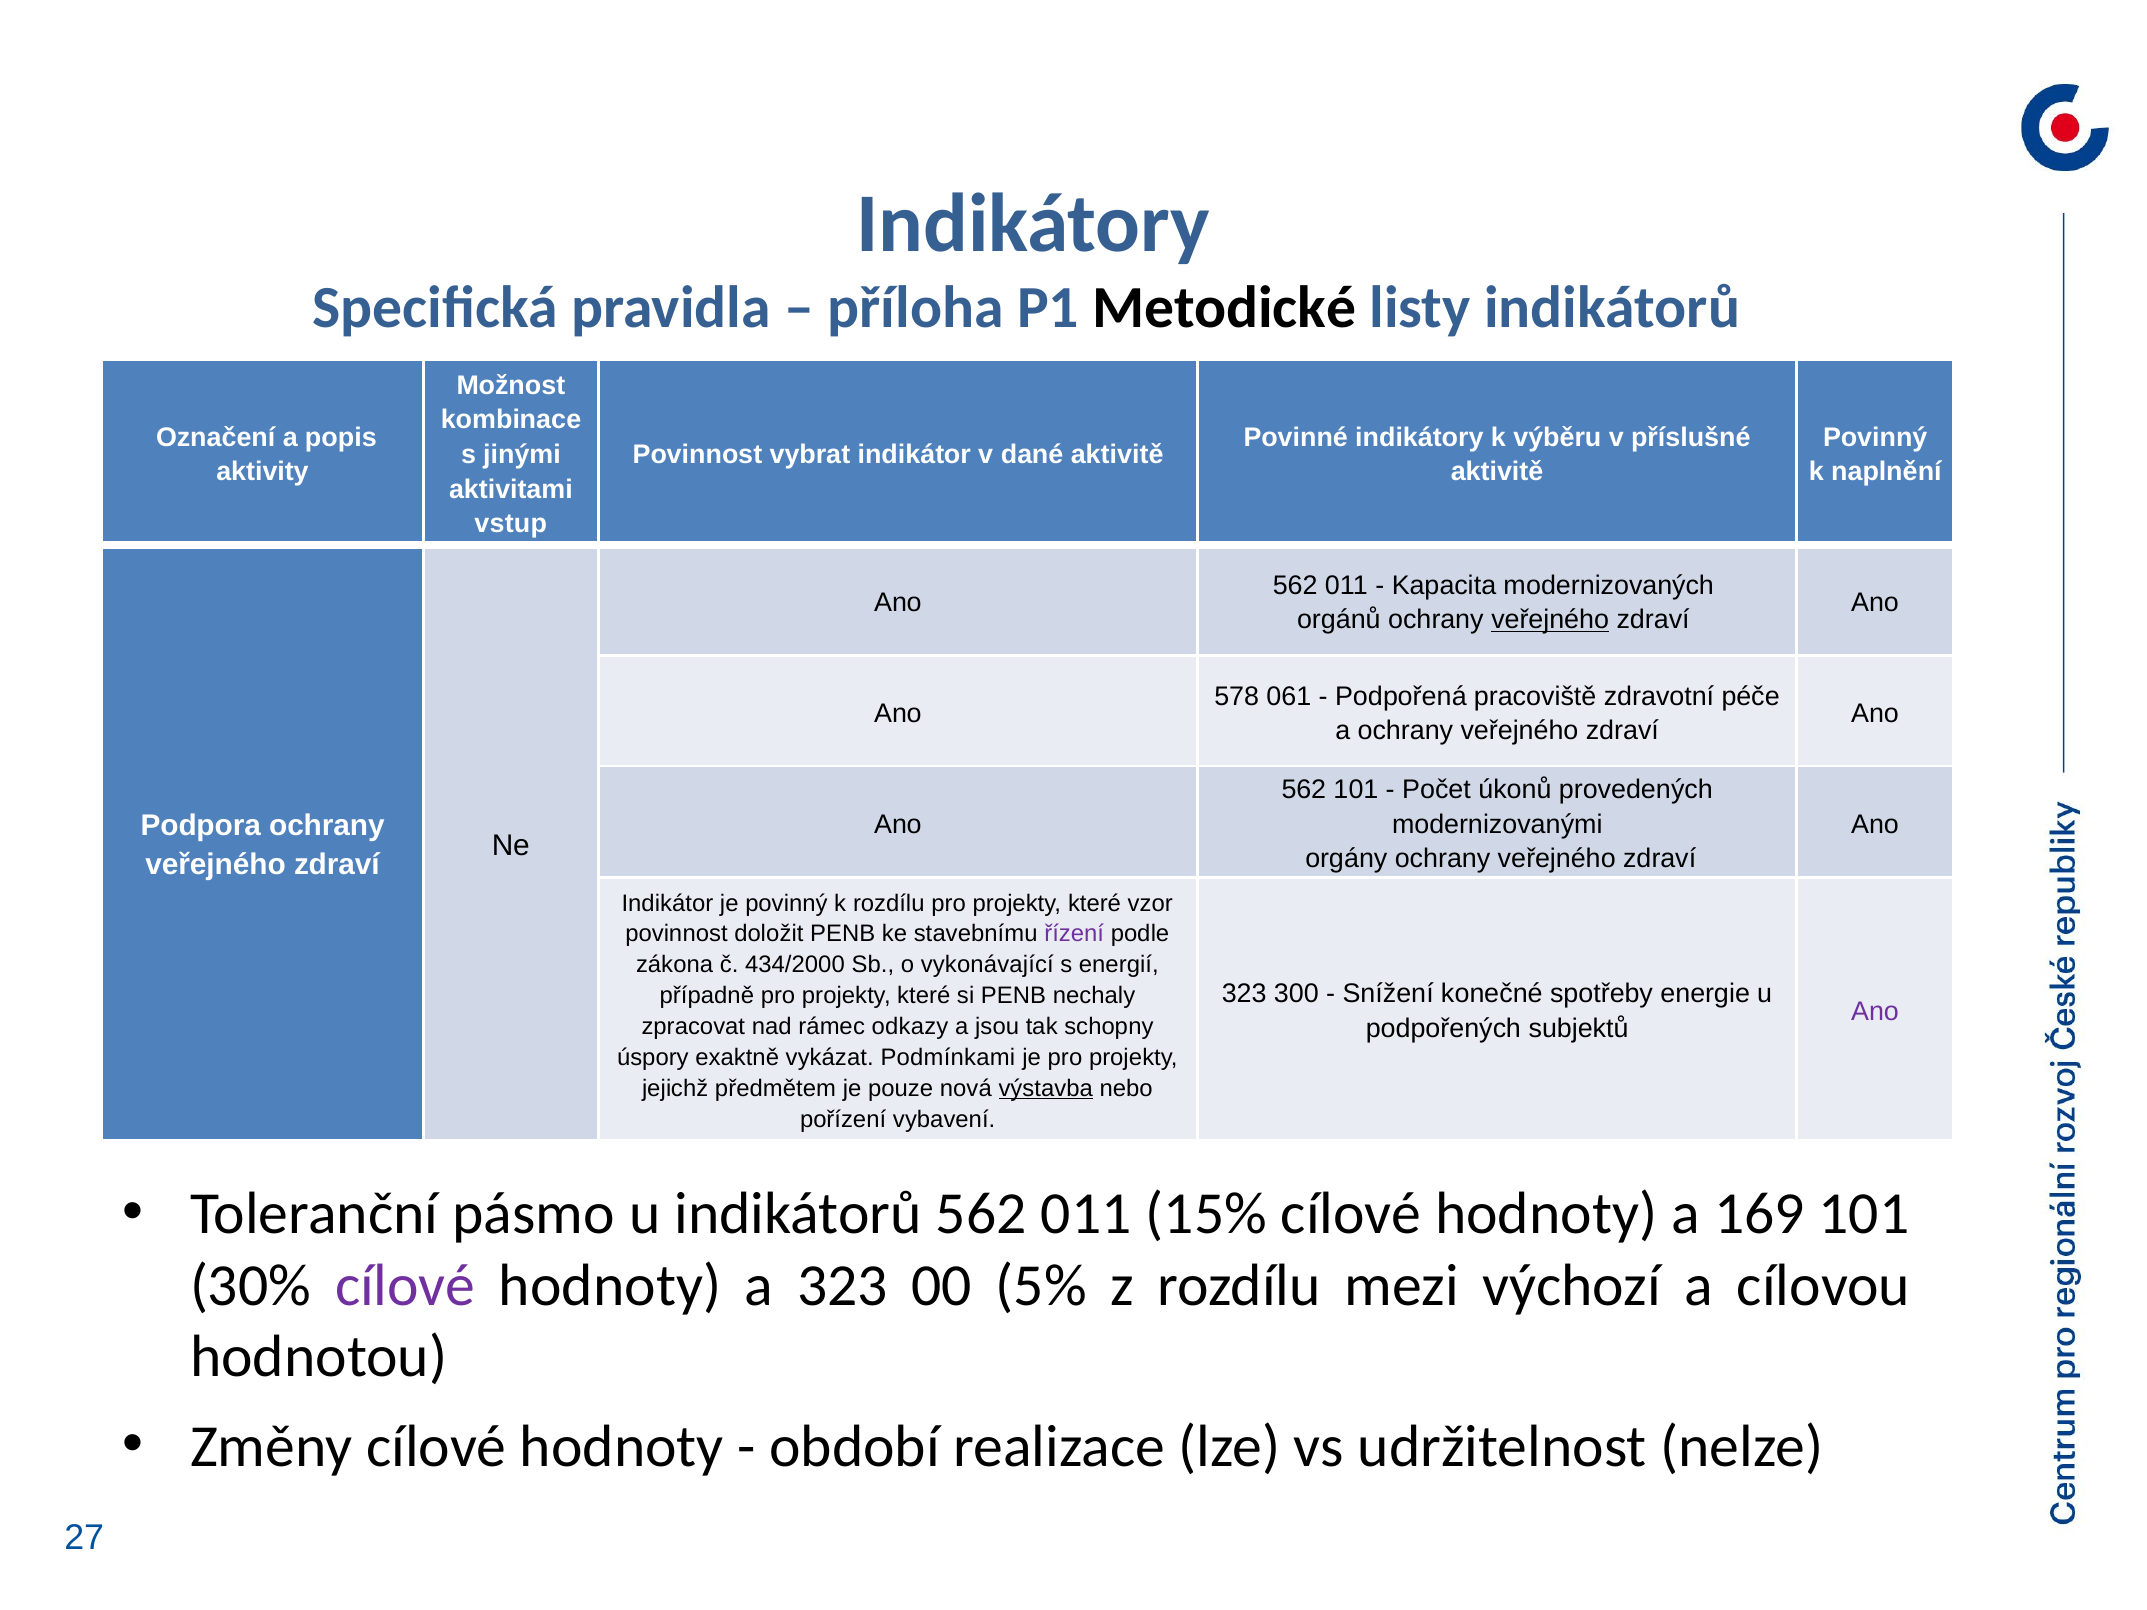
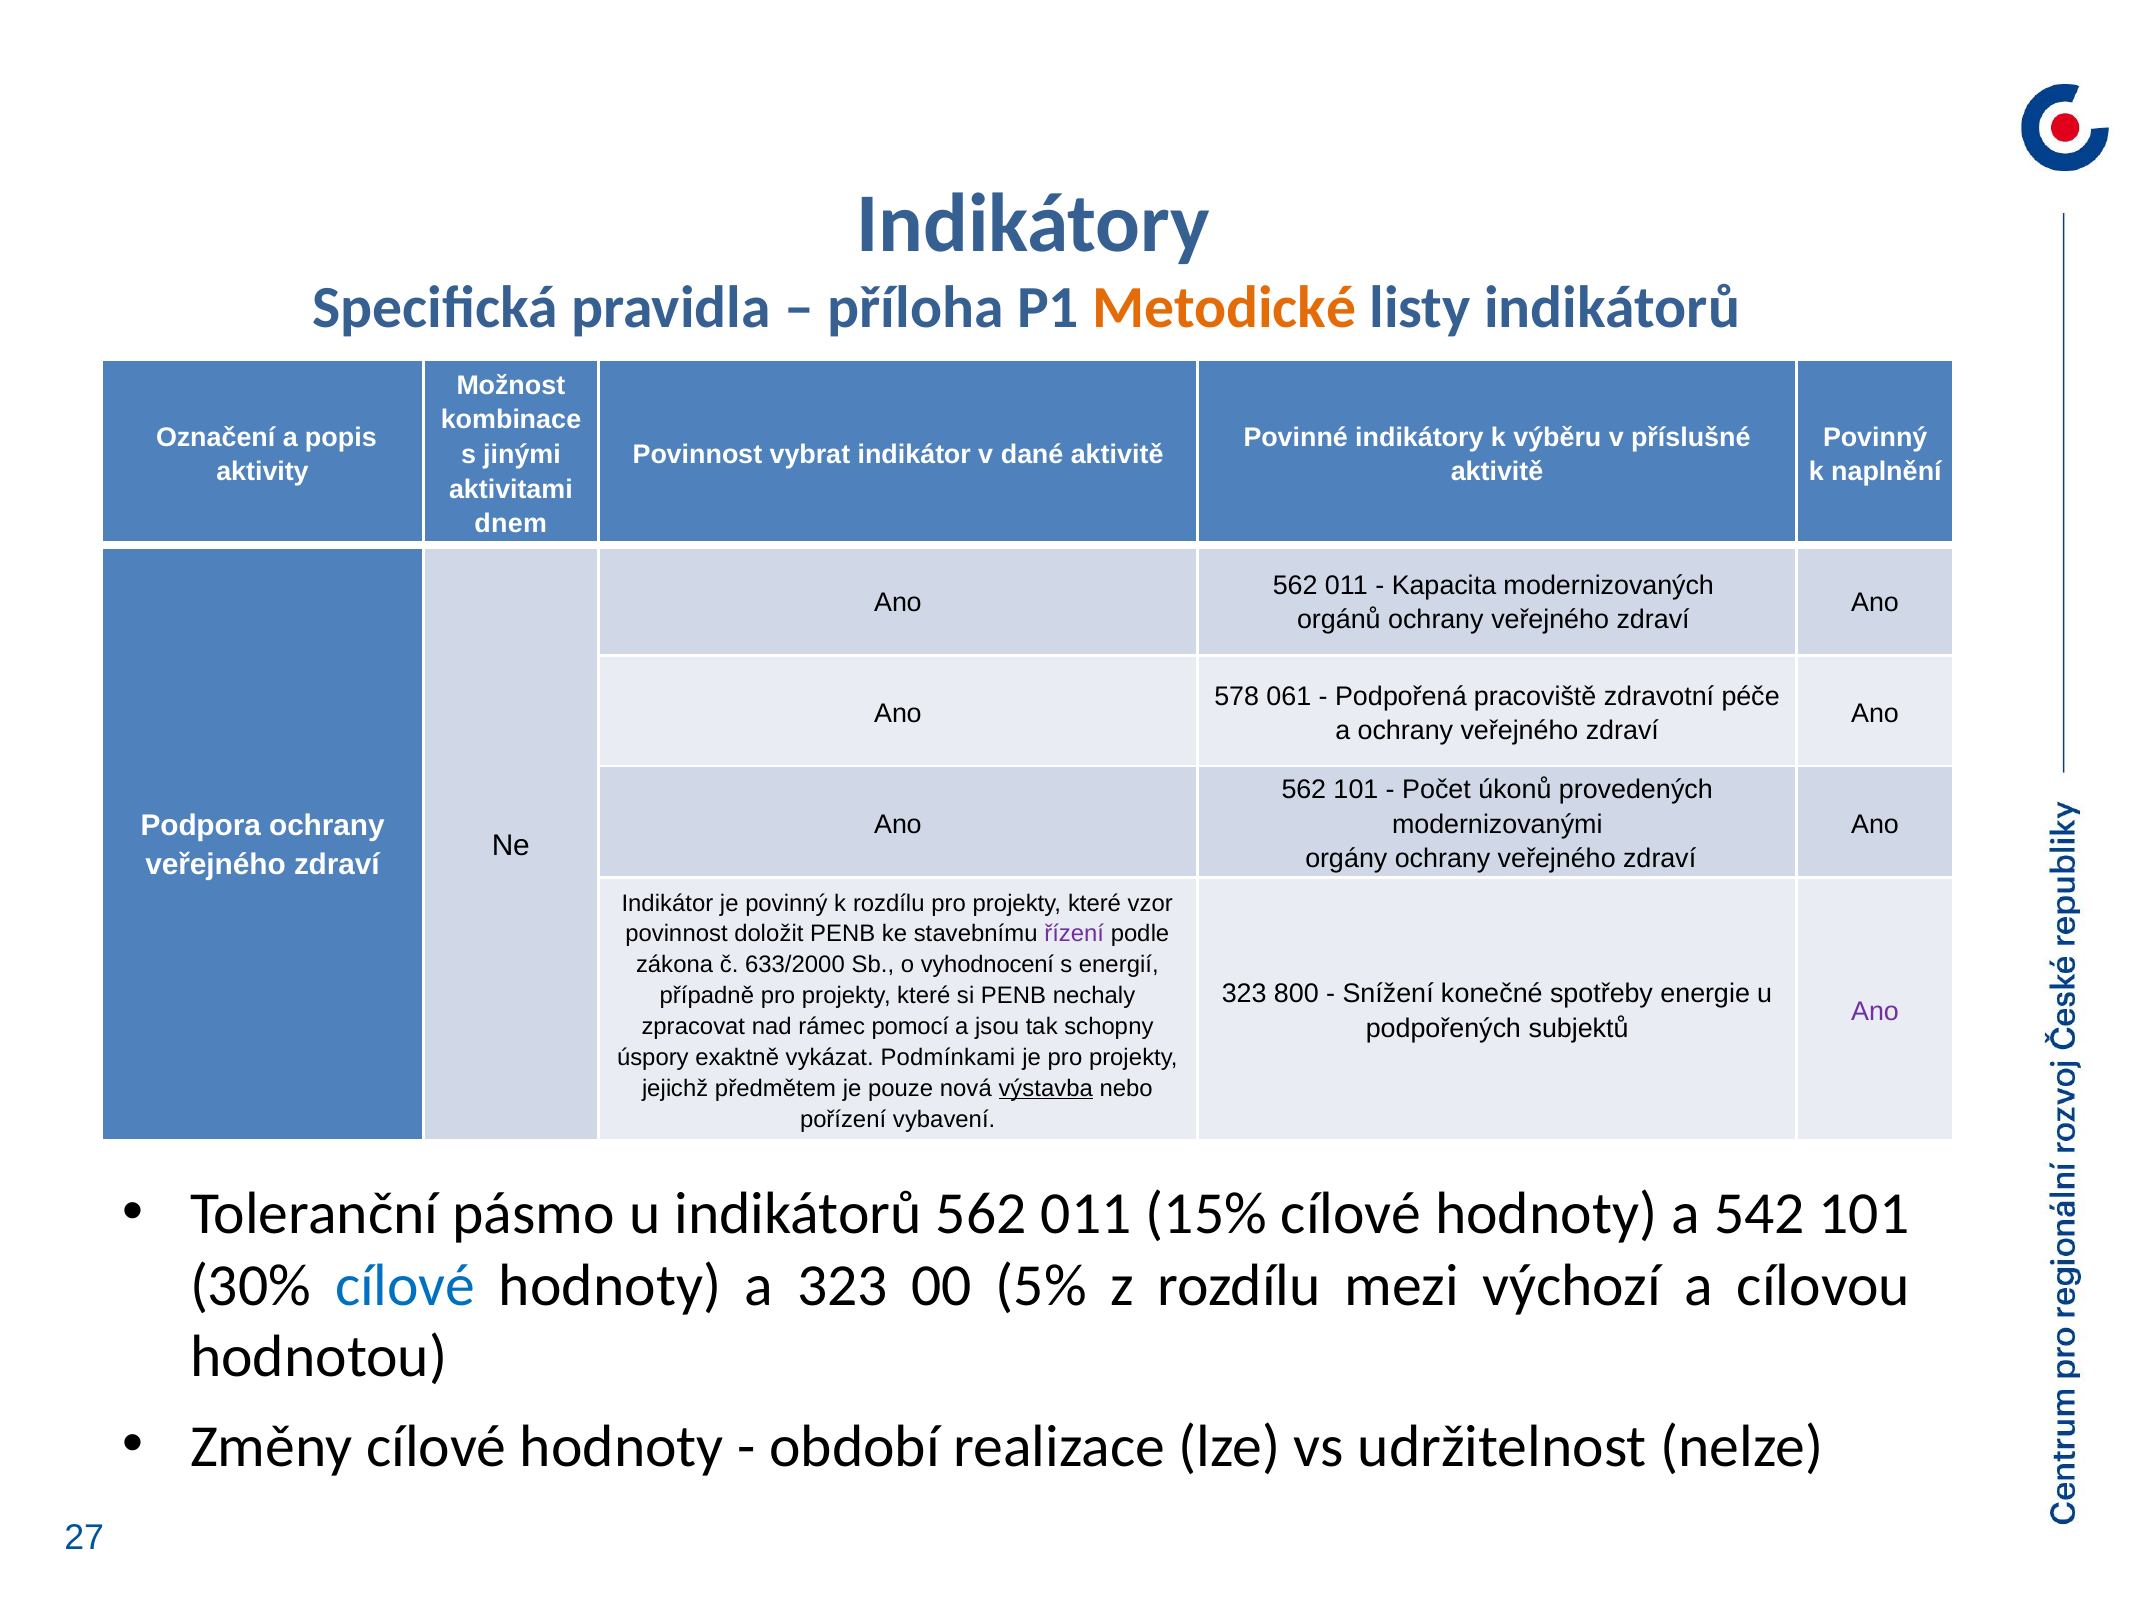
Metodické colour: black -> orange
vstup: vstup -> dnem
veřejného at (1550, 620) underline: present -> none
434/2000: 434/2000 -> 633/2000
vykonávající: vykonávající -> vyhodnocení
300: 300 -> 800
odkazy: odkazy -> pomocí
169: 169 -> 542
cílové at (405, 1286) colour: purple -> blue
